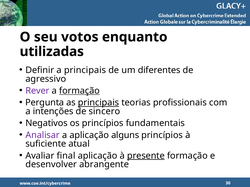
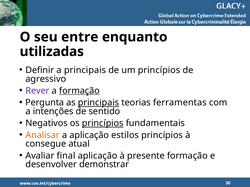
votos: votos -> entre
um diferentes: diferentes -> princípios
profissionais: profissionais -> ferramentas
sincero: sincero -> sentido
princípios at (103, 124) underline: none -> present
Analisar colour: purple -> orange
alguns: alguns -> estilos
suficiente: suficiente -> consegue
presente underline: present -> none
abrangente: abrangente -> demonstrar
